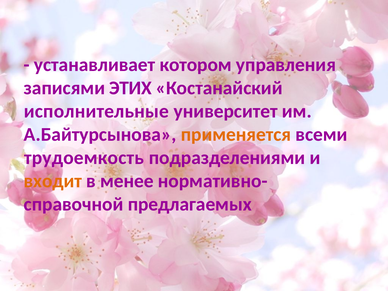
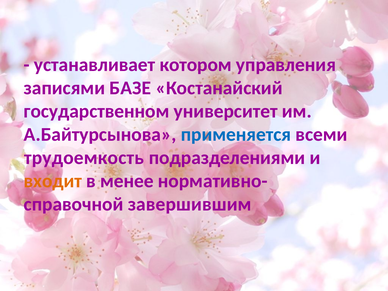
ЭТИХ: ЭТИХ -> БАЗЕ
исполнительные: исполнительные -> государственном
применяется colour: orange -> blue
предлагаемых: предлагаемых -> завершившим
